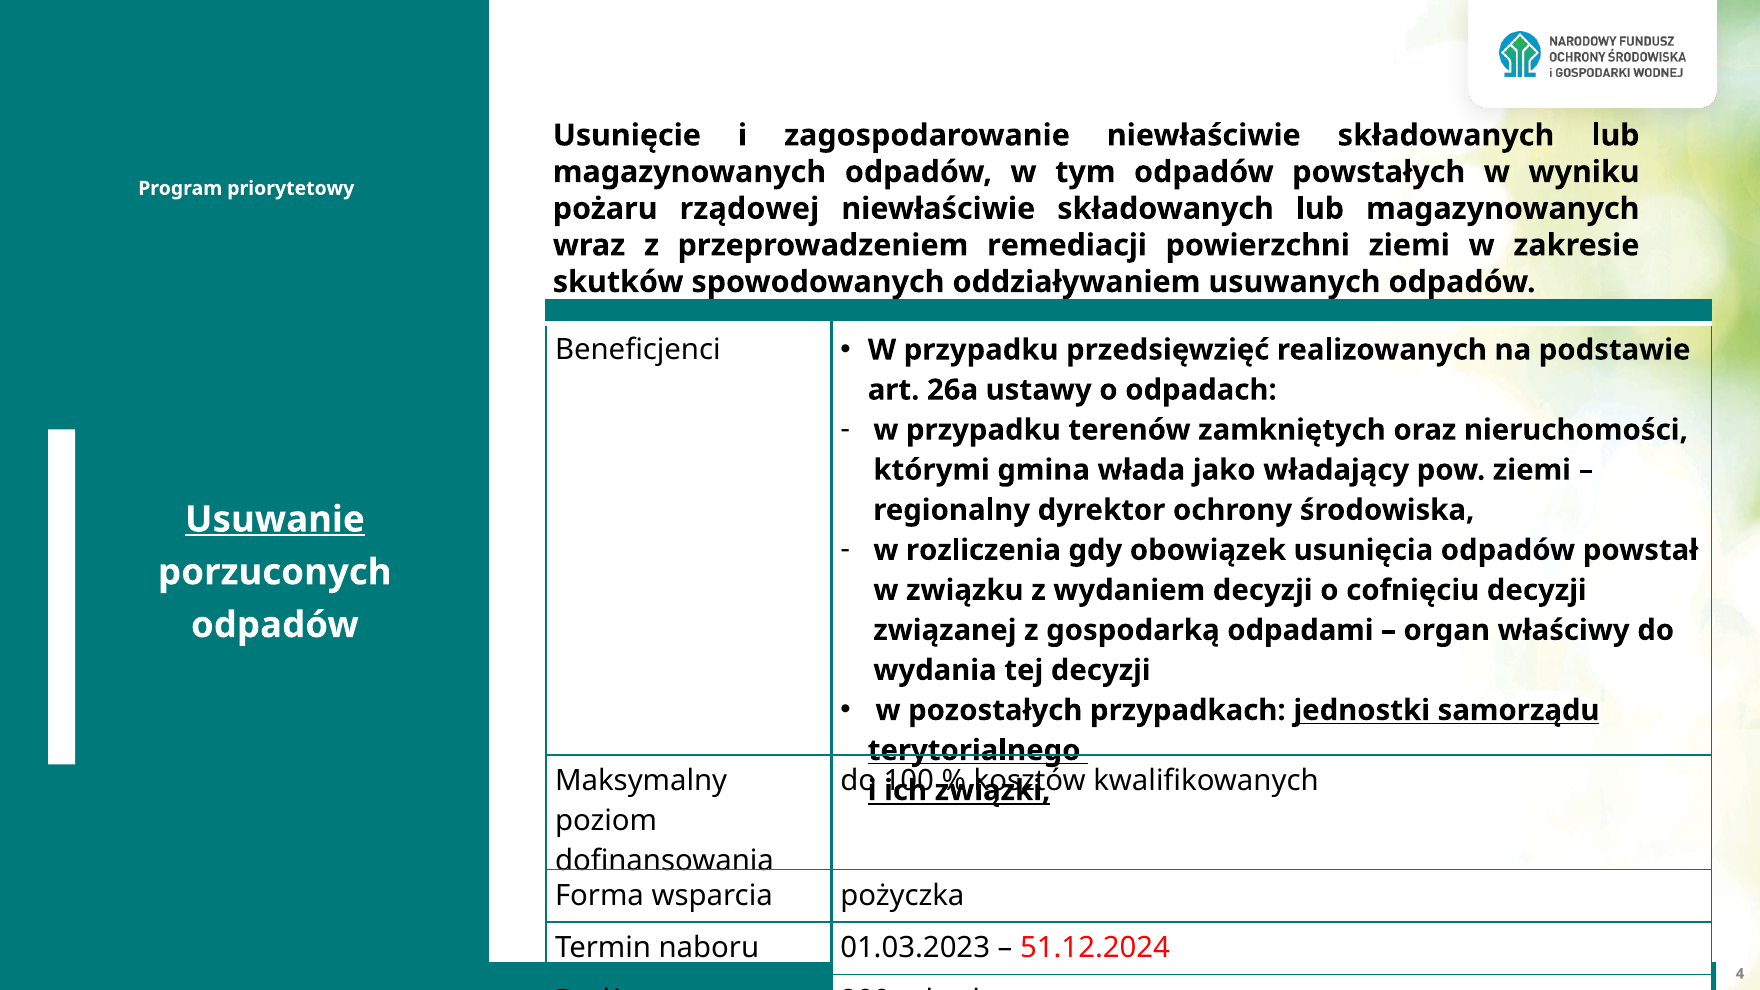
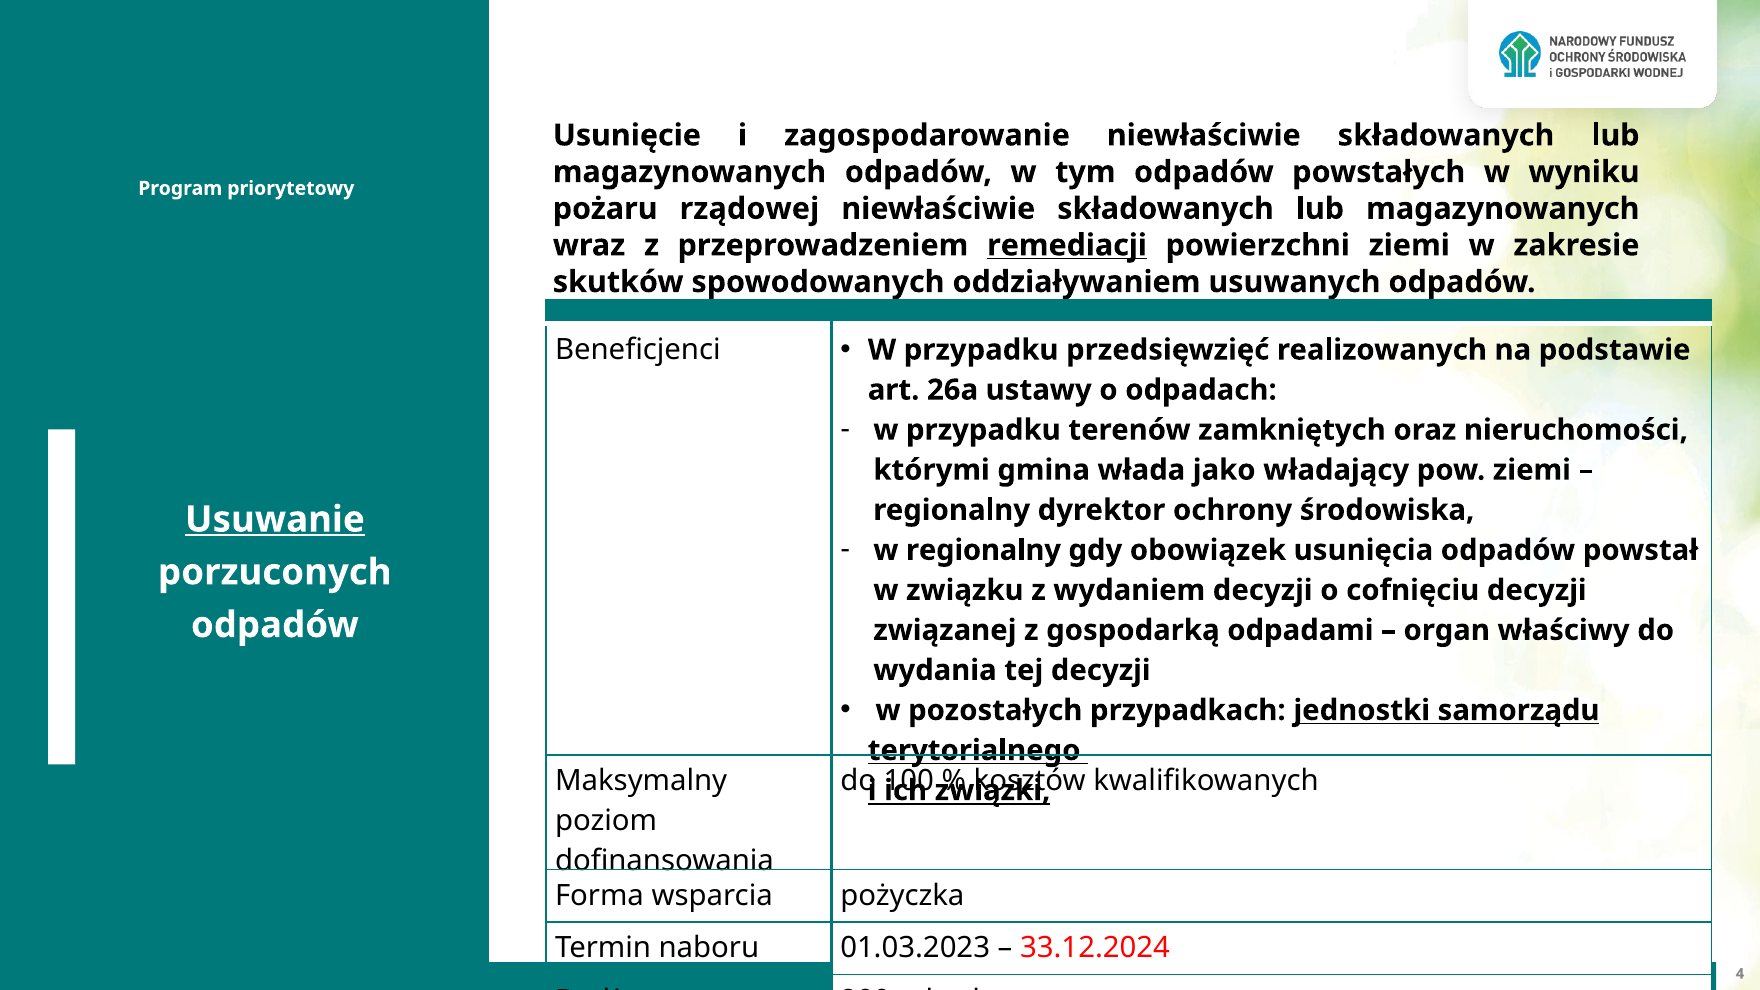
remediacji underline: none -> present
w rozliczenia: rozliczenia -> regionalny
51.12.2024: 51.12.2024 -> 33.12.2024
